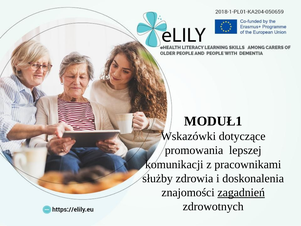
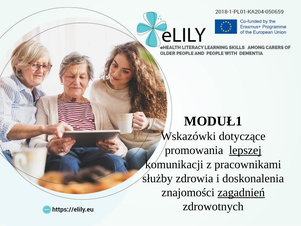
lepszej underline: none -> present
